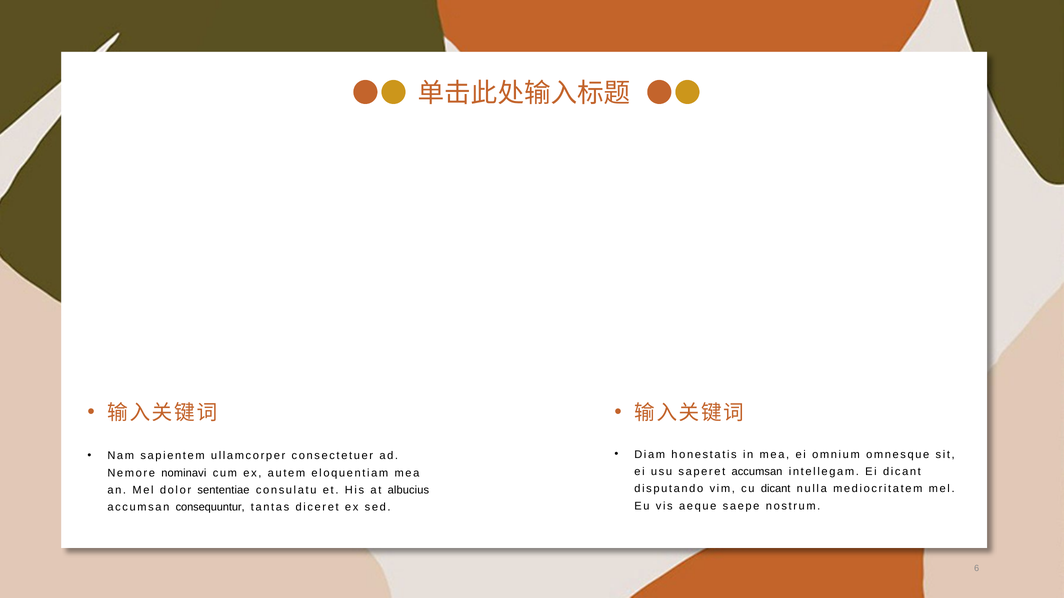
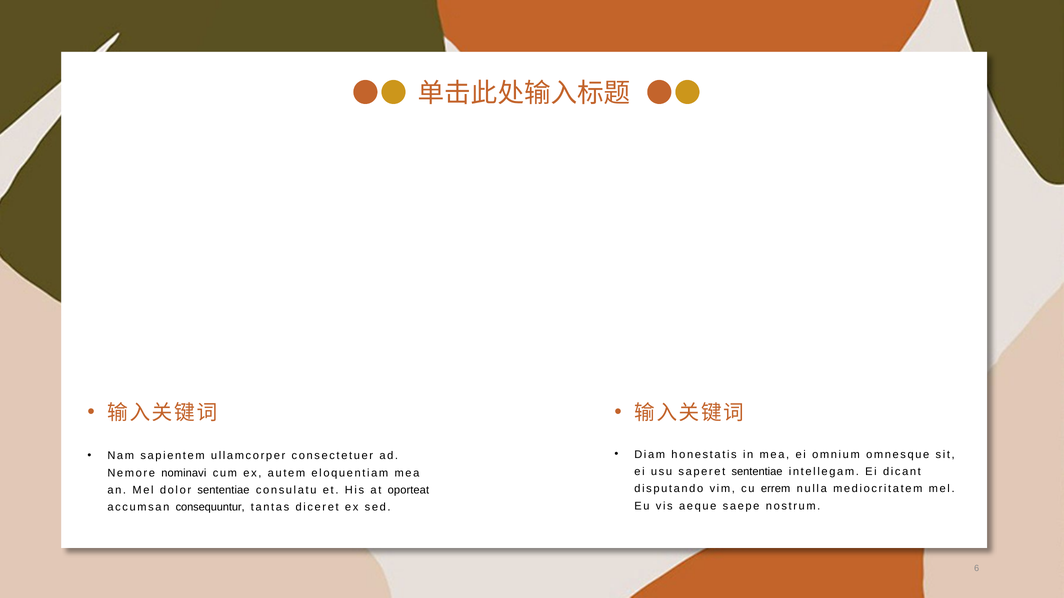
saperet accumsan: accumsan -> sententiae
cu dicant: dicant -> errem
albucius: albucius -> oporteat
